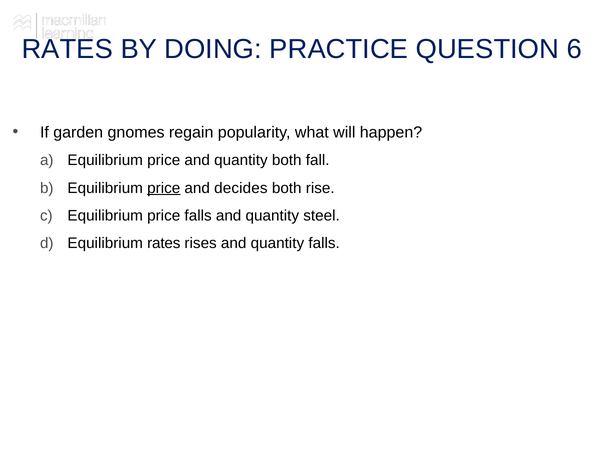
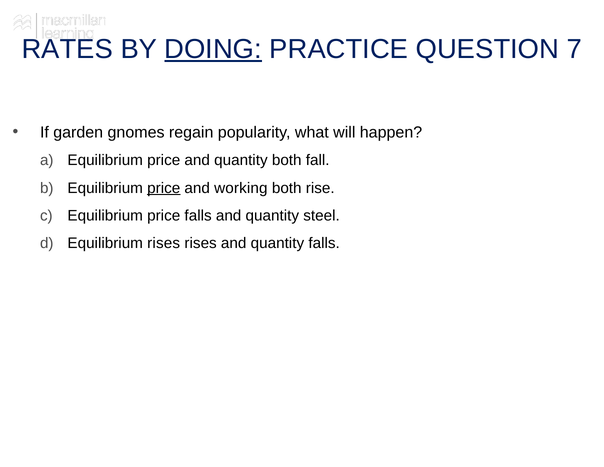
DOING underline: none -> present
6: 6 -> 7
decides: decides -> working
Equilibrium rates: rates -> rises
